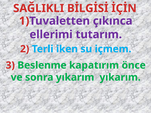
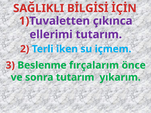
kapatırım: kapatırım -> fırçalarım
sonra yıkarım: yıkarım -> tutarım
